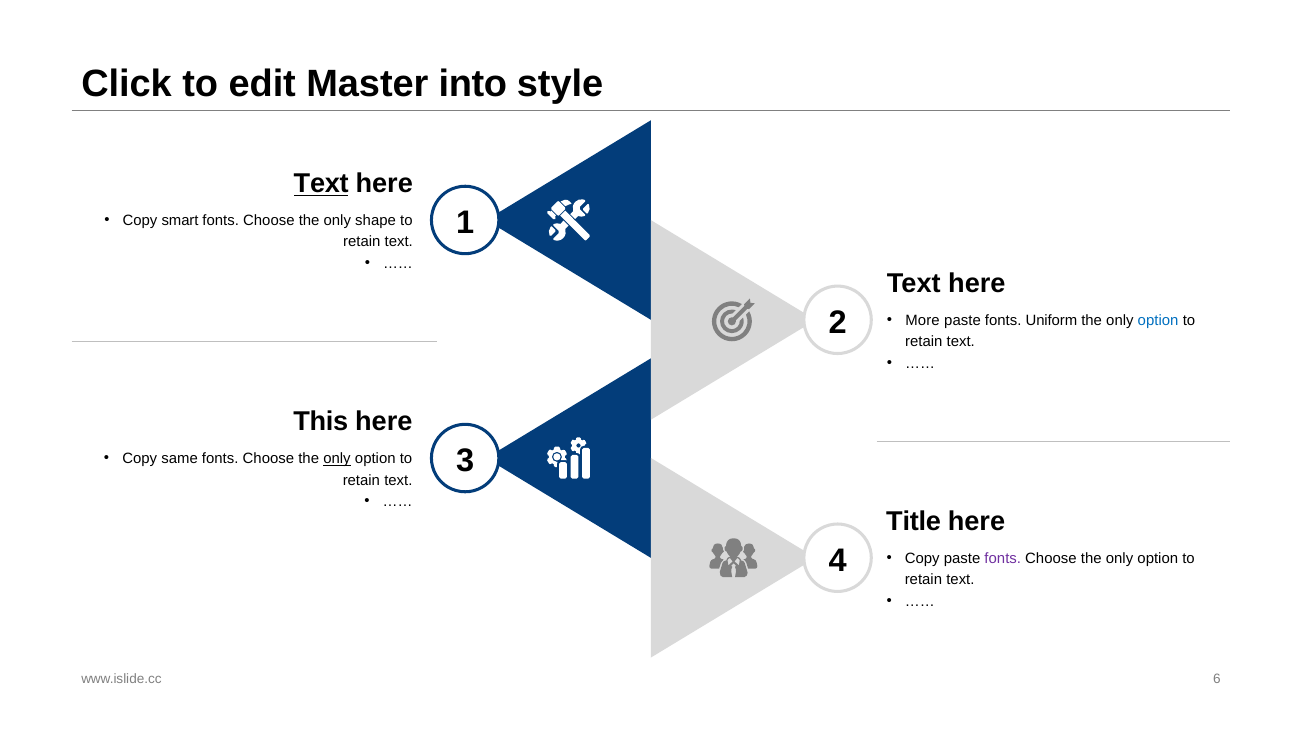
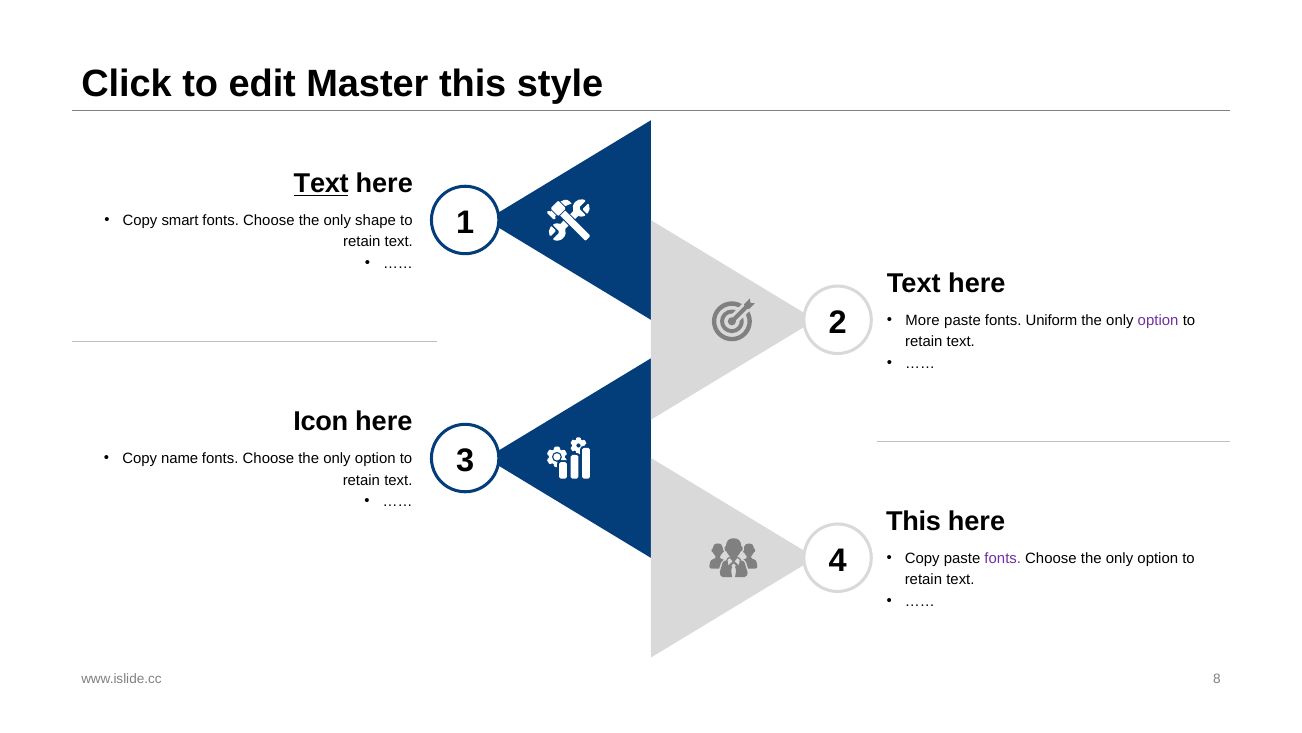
Master into: into -> this
option at (1158, 320) colour: blue -> purple
This: This -> Icon
same: same -> name
only at (337, 458) underline: present -> none
Title at (914, 521): Title -> This
6: 6 -> 8
